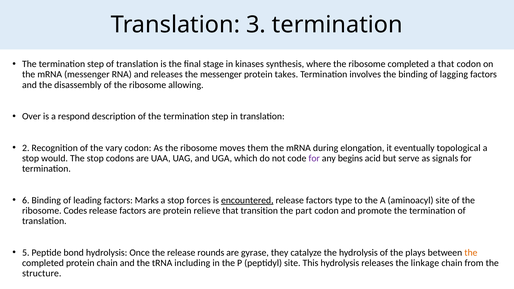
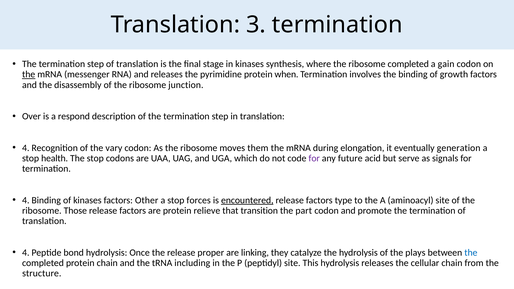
a that: that -> gain
the at (29, 74) underline: none -> present
the messenger: messenger -> pyrimidine
takes: takes -> when
lagging: lagging -> growth
allowing: allowing -> junction
2 at (26, 148): 2 -> 4
topological: topological -> generation
would: would -> health
begins: begins -> future
6 at (26, 200): 6 -> 4
of leading: leading -> kinases
Marks: Marks -> Other
Codes: Codes -> Those
5 at (26, 253): 5 -> 4
rounds: rounds -> proper
gyrase: gyrase -> linking
the at (471, 253) colour: orange -> blue
linkage: linkage -> cellular
